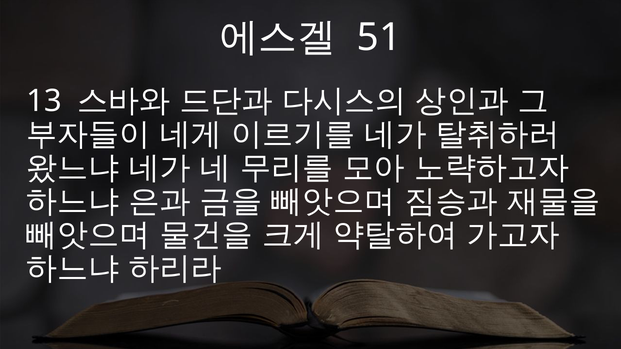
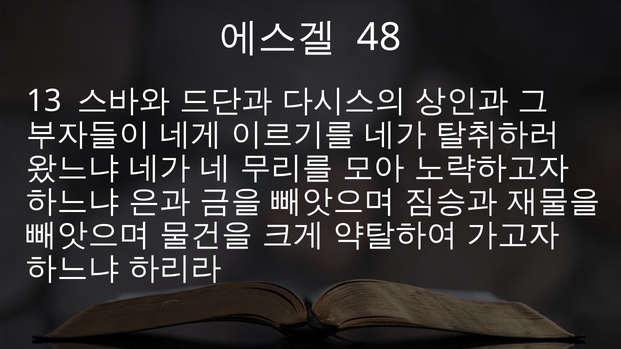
51: 51 -> 48
